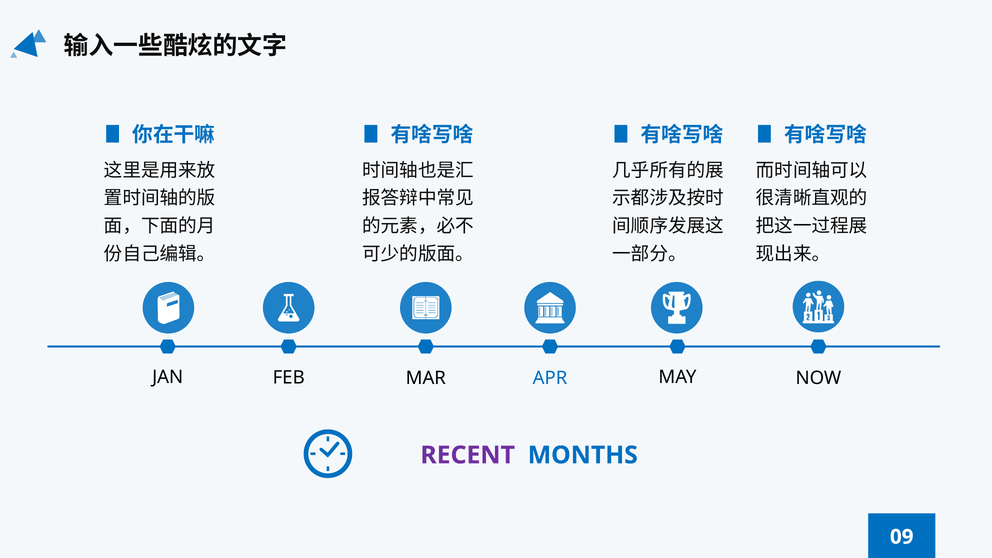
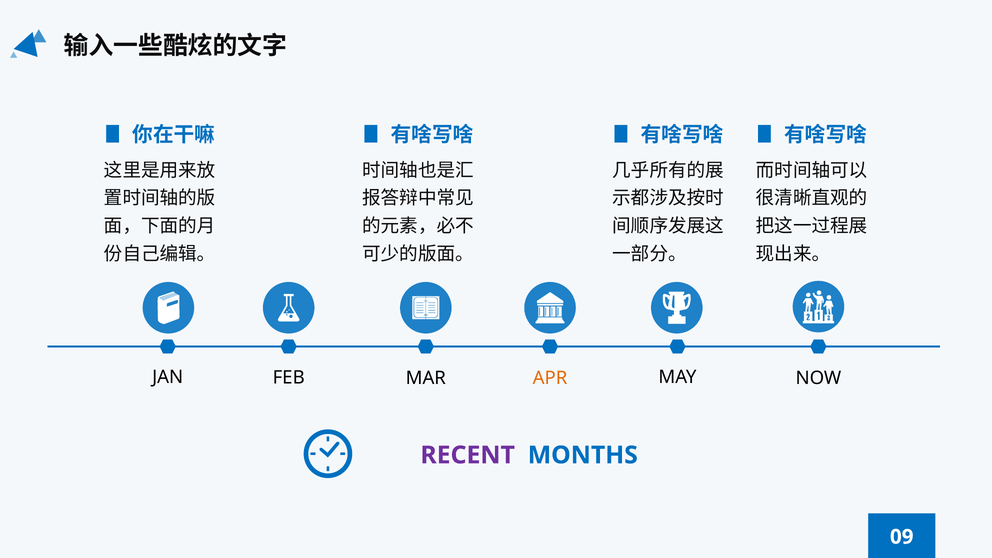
APR colour: blue -> orange
